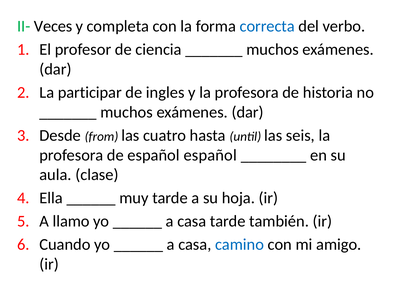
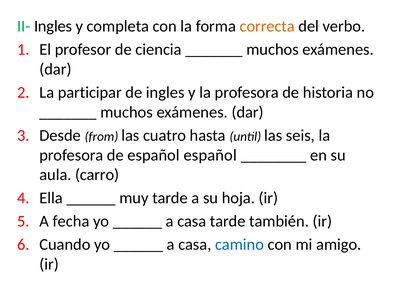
II- Veces: Veces -> Ingles
correcta colour: blue -> orange
clase: clase -> carro
llamo: llamo -> fecha
